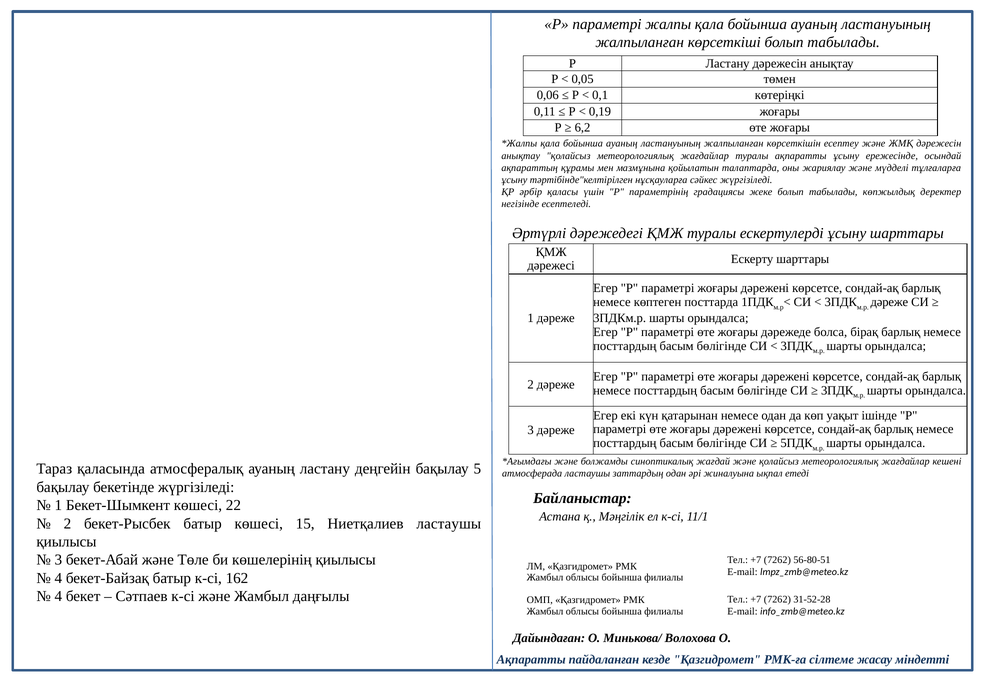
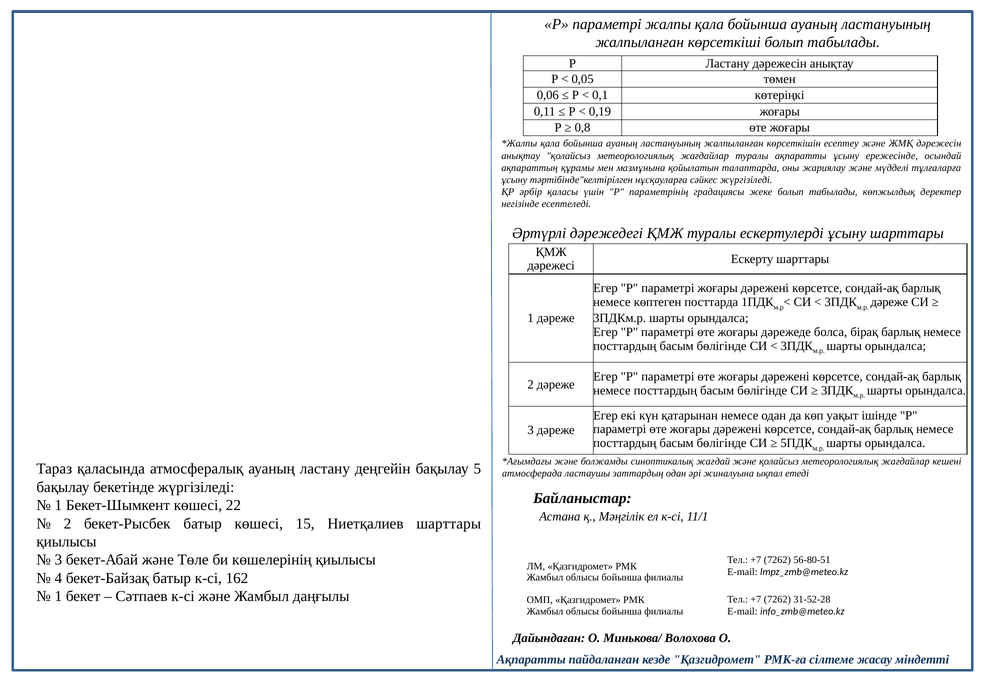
6,2: 6,2 -> 0,8
Ниетқалиев ластаушы: ластаушы -> шарттары
4 at (58, 596): 4 -> 1
